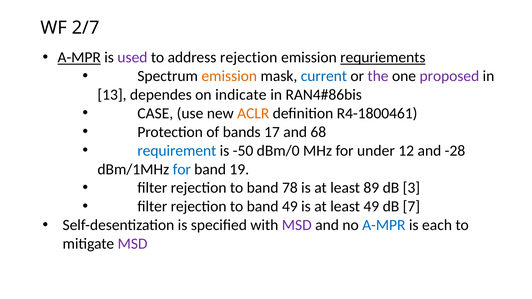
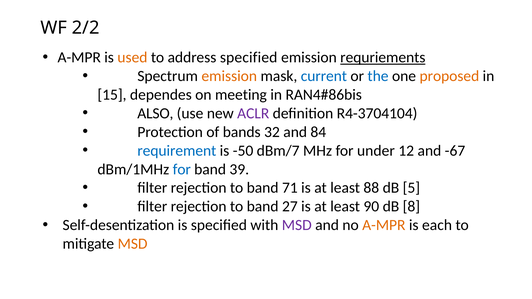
2/7: 2/7 -> 2/2
A-MPR at (79, 58) underline: present -> none
used colour: purple -> orange
address rejection: rejection -> specified
the colour: purple -> blue
proposed colour: purple -> orange
13: 13 -> 15
indicate: indicate -> meeting
CASE: CASE -> ALSO
ACLR colour: orange -> purple
R4-1800461: R4-1800461 -> R4-3704104
17: 17 -> 32
68: 68 -> 84
dBm/0: dBm/0 -> dBm/7
-28: -28 -> -67
19: 19 -> 39
78: 78 -> 71
89: 89 -> 88
3: 3 -> 5
band 49: 49 -> 27
least 49: 49 -> 90
7: 7 -> 8
A-MPR at (384, 225) colour: blue -> orange
MSD at (133, 244) colour: purple -> orange
